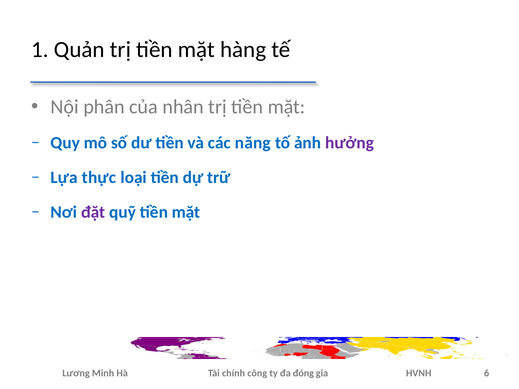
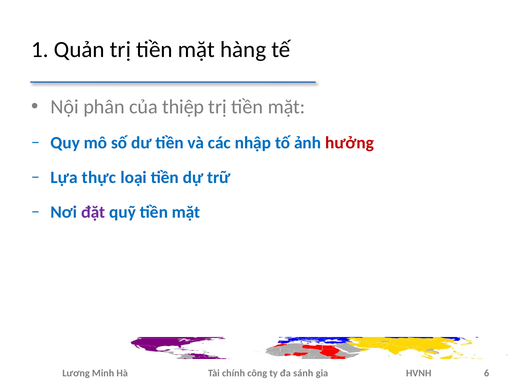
nhân: nhân -> thiệp
năng: năng -> nhập
hưởng colour: purple -> red
đóng: đóng -> sánh
